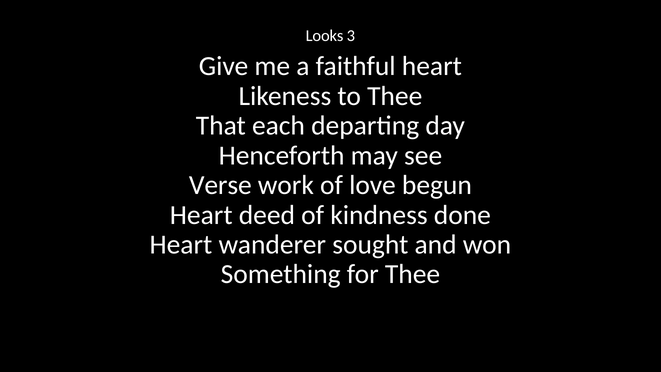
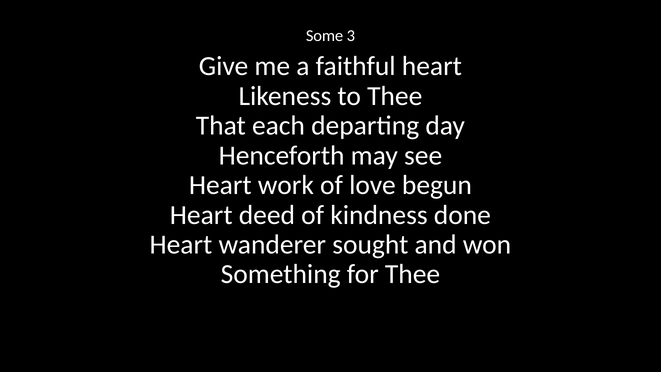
Looks: Looks -> Some
Verse at (220, 185): Verse -> Heart
